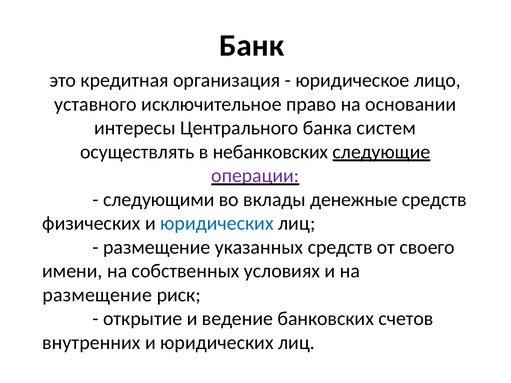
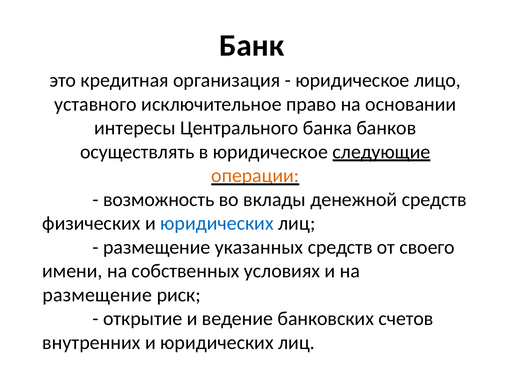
систем: систем -> банков
в небанковских: небанковских -> юридическое
операции colour: purple -> orange
следующими: следующими -> возможность
денежные: денежные -> денежной
